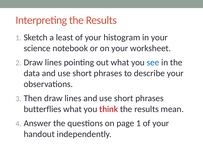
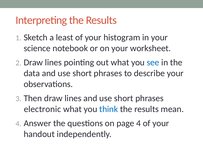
butterflies: butterflies -> electronic
think colour: red -> blue
page 1: 1 -> 4
